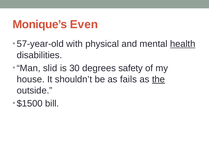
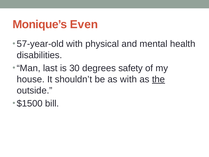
health underline: present -> none
slid: slid -> last
as fails: fails -> with
